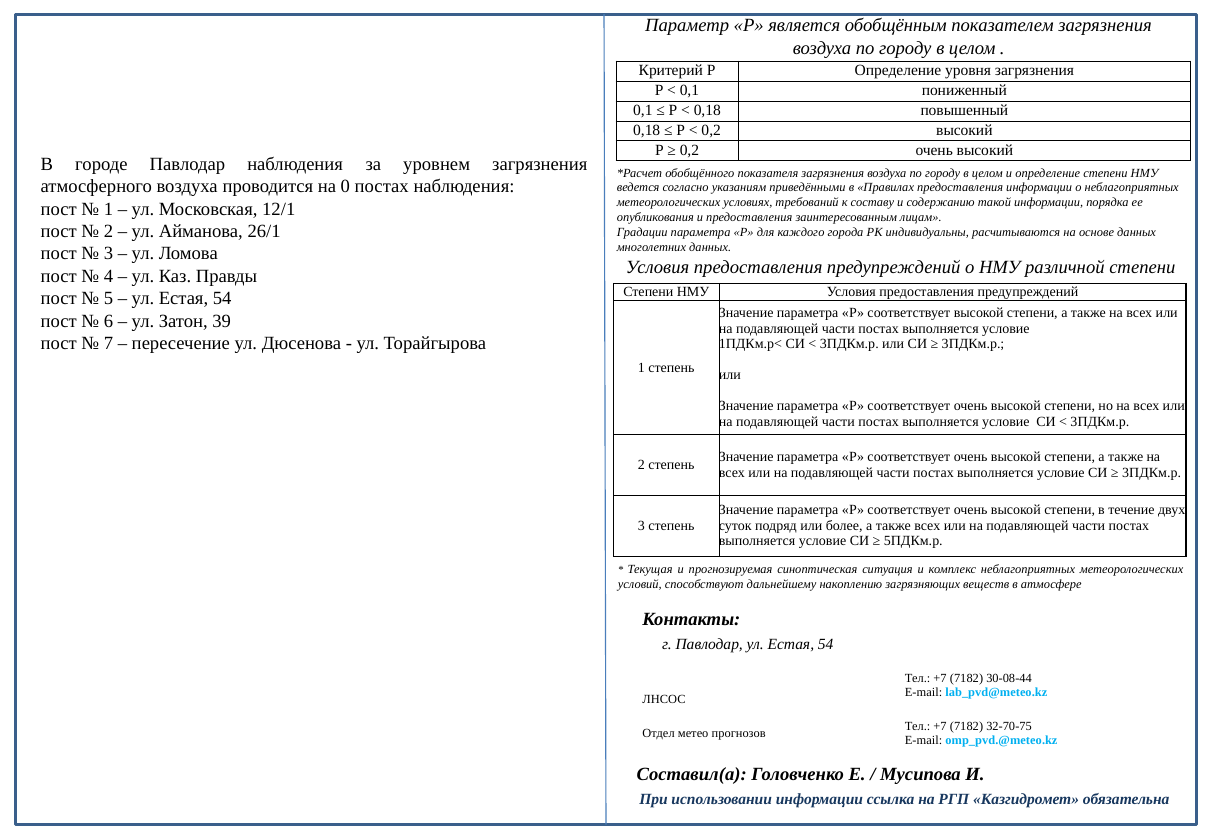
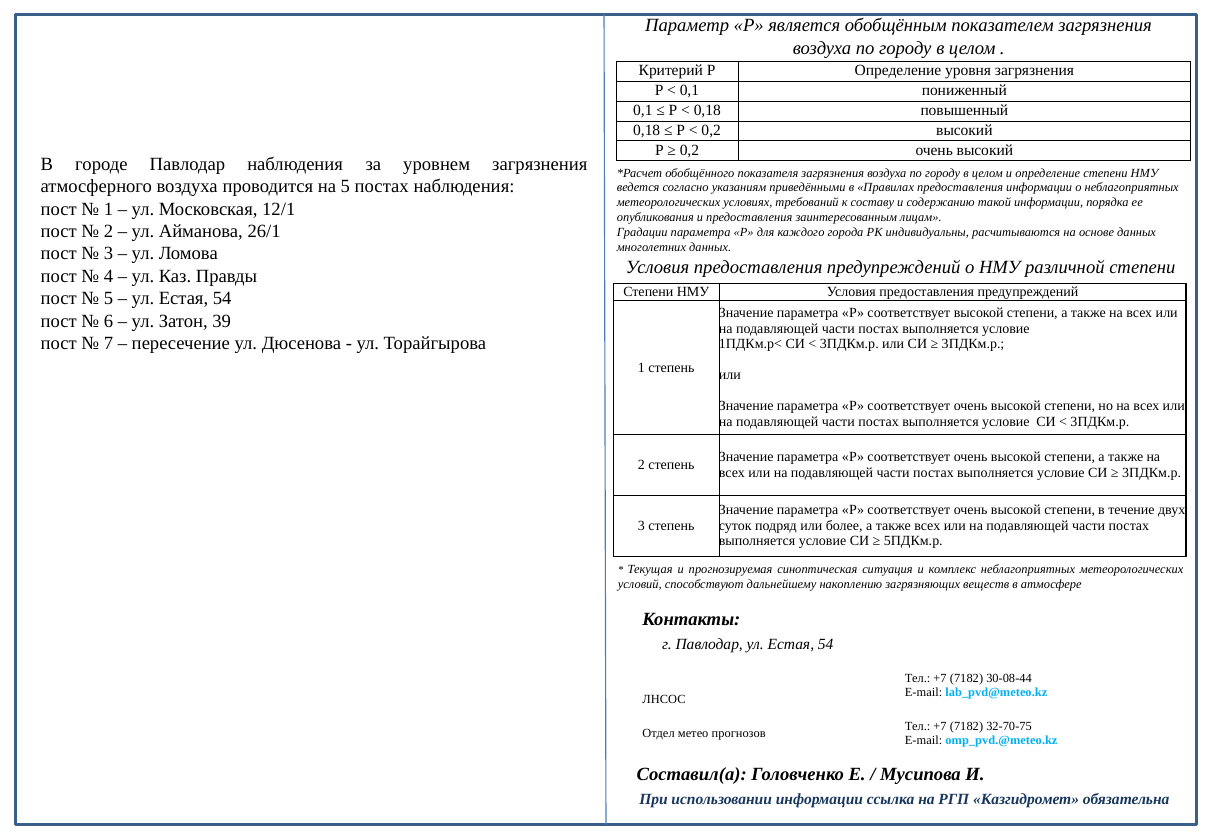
на 0: 0 -> 5
